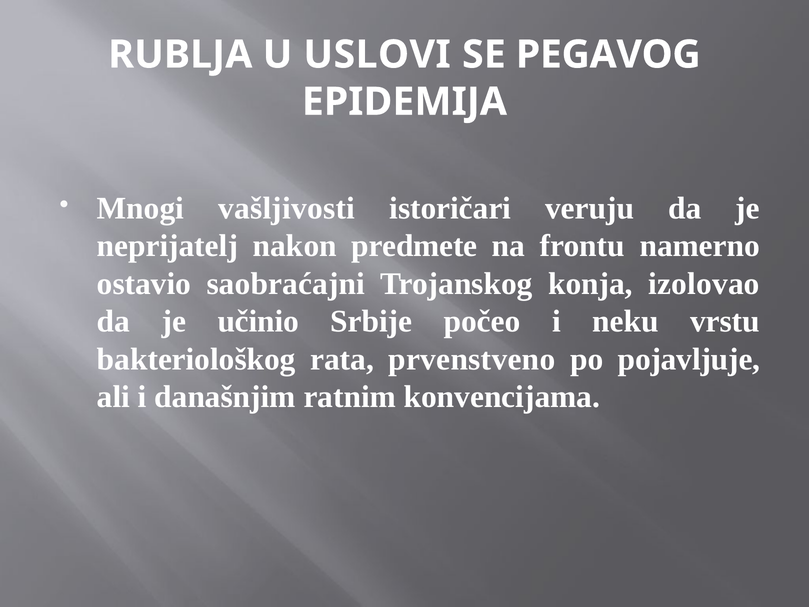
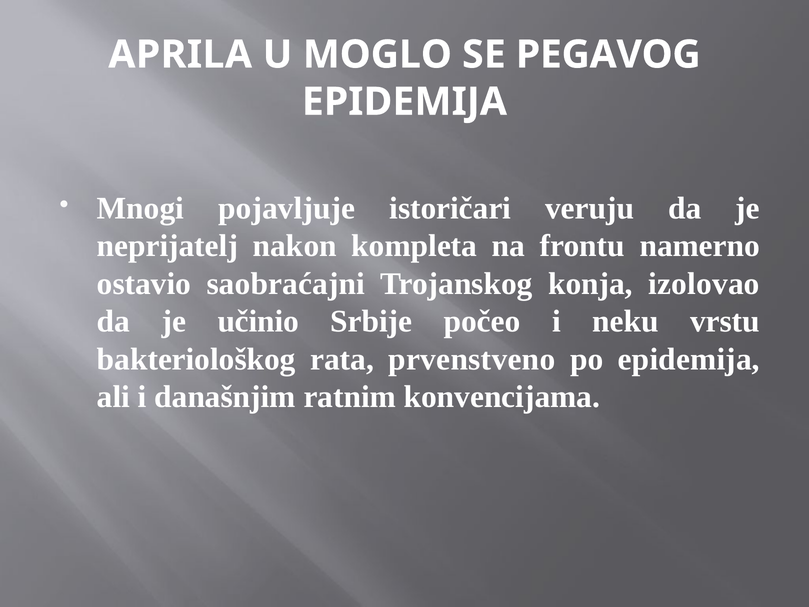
RUBLJA: RUBLJA -> APRILA
USLOVI: USLOVI -> MOGLO
vašljivosti: vašljivosti -> pojavljuje
predmete: predmete -> kompleta
po pojavljuje: pojavljuje -> epidemija
